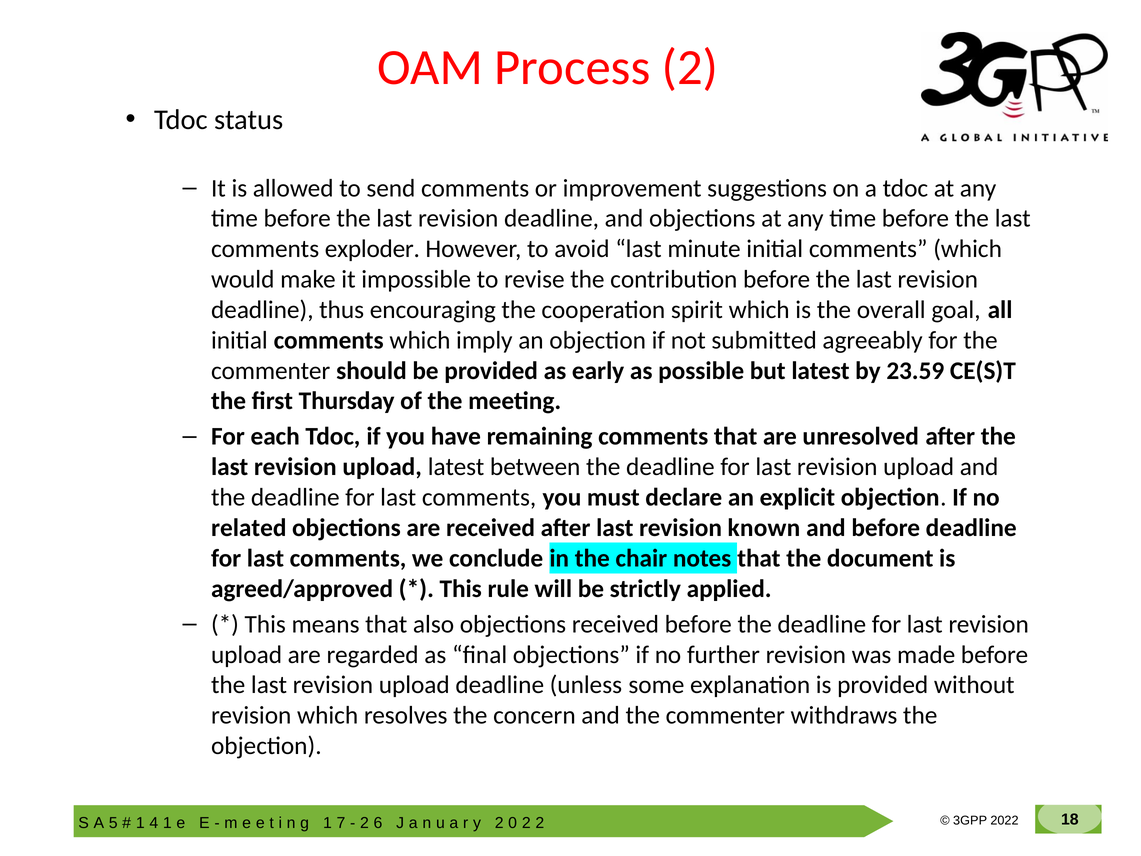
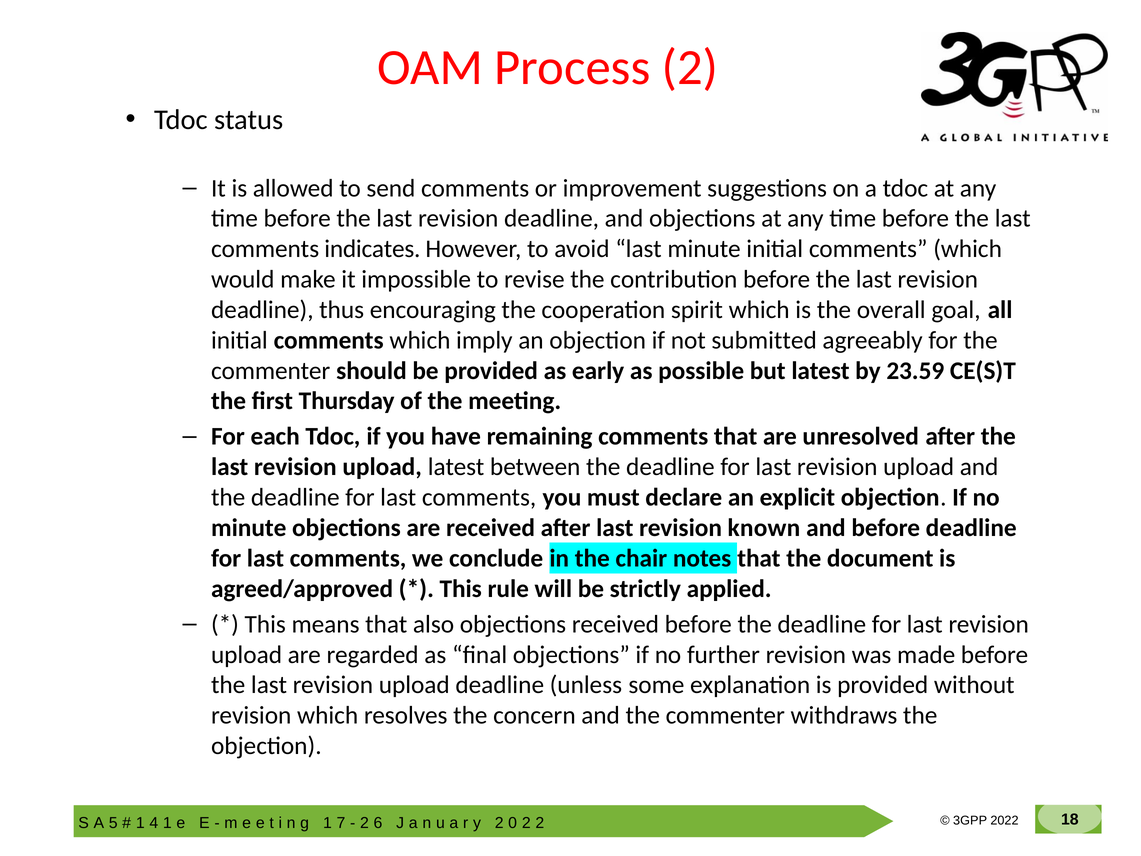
exploder: exploder -> indicates
related at (249, 528): related -> minute
